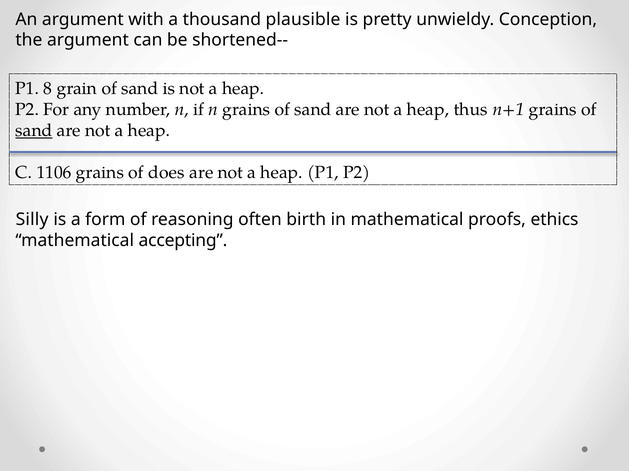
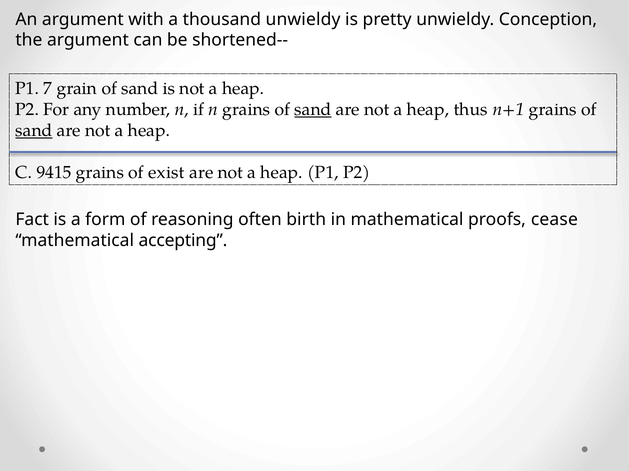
thousand plausible: plausible -> unwieldy
8: 8 -> 7
sand at (313, 110) underline: none -> present
1106: 1106 -> 9415
does: does -> exist
Silly: Silly -> Fact
ethics: ethics -> cease
